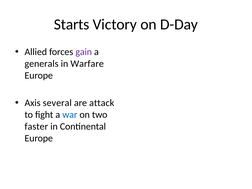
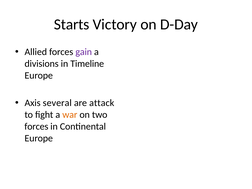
generals: generals -> divisions
Warfare: Warfare -> Timeline
war colour: blue -> orange
faster at (36, 126): faster -> forces
